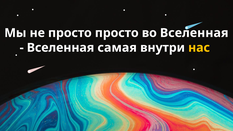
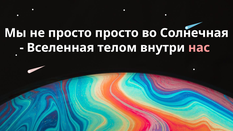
во Вселенная: Вселенная -> Солнечная
самая: самая -> телом
нас colour: yellow -> pink
